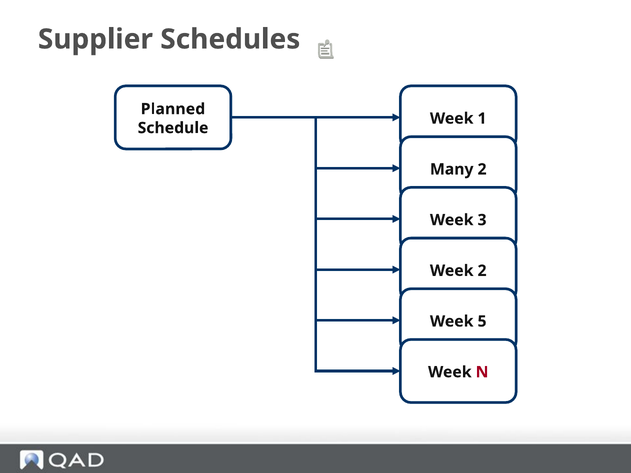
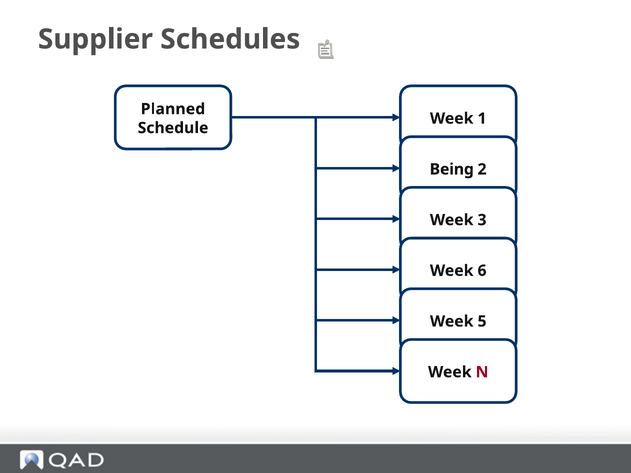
Many: Many -> Being
Week 2: 2 -> 6
